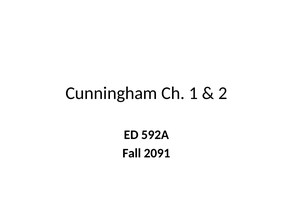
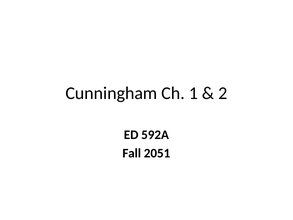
2091: 2091 -> 2051
